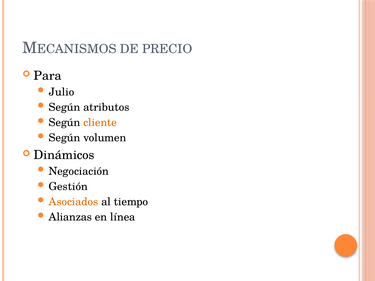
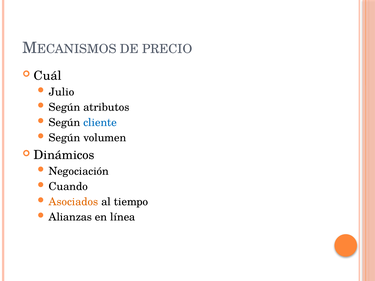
Para: Para -> Cuál
cliente colour: orange -> blue
Gestión: Gestión -> Cuando
